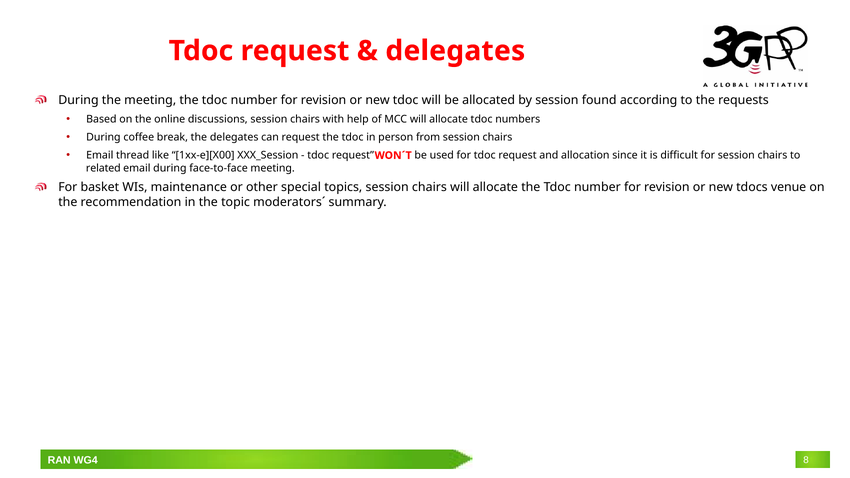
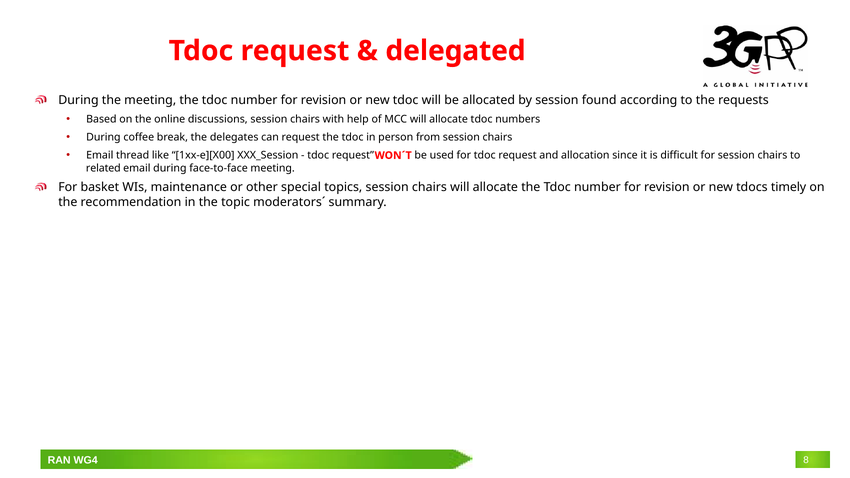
delegates at (455, 51): delegates -> delegated
venue: venue -> timely
